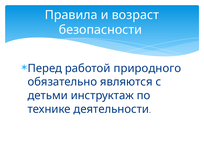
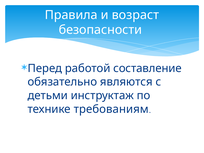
природного: природного -> составление
деятельности: деятельности -> требованиям
